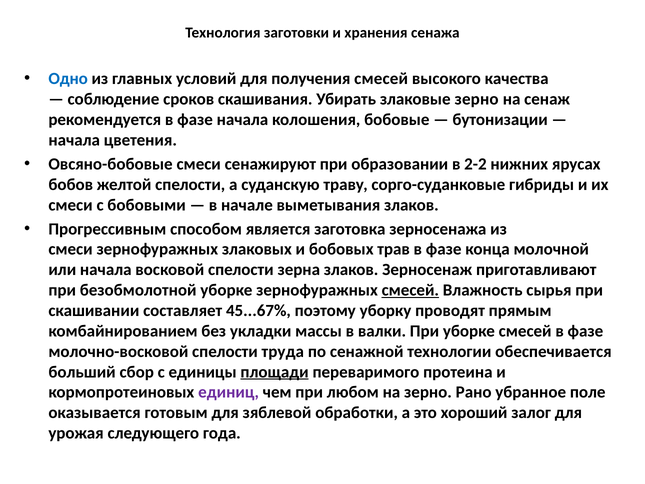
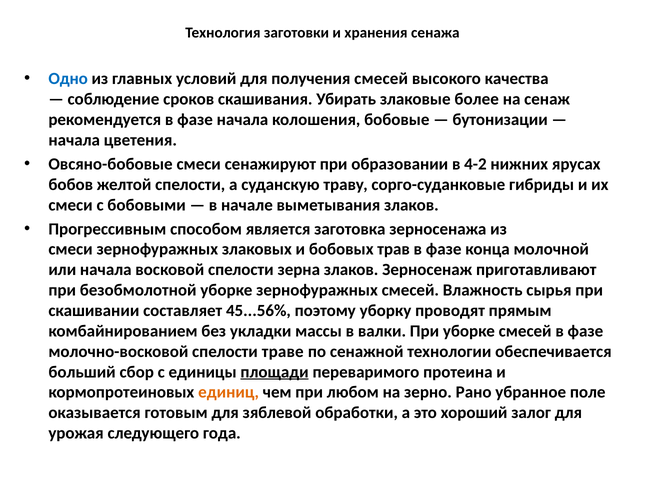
злаковые зерно: зерно -> более
2-2: 2-2 -> 4-2
смесей at (410, 290) underline: present -> none
45...67%: 45...67% -> 45...56%
труда: труда -> траве
единиц colour: purple -> orange
